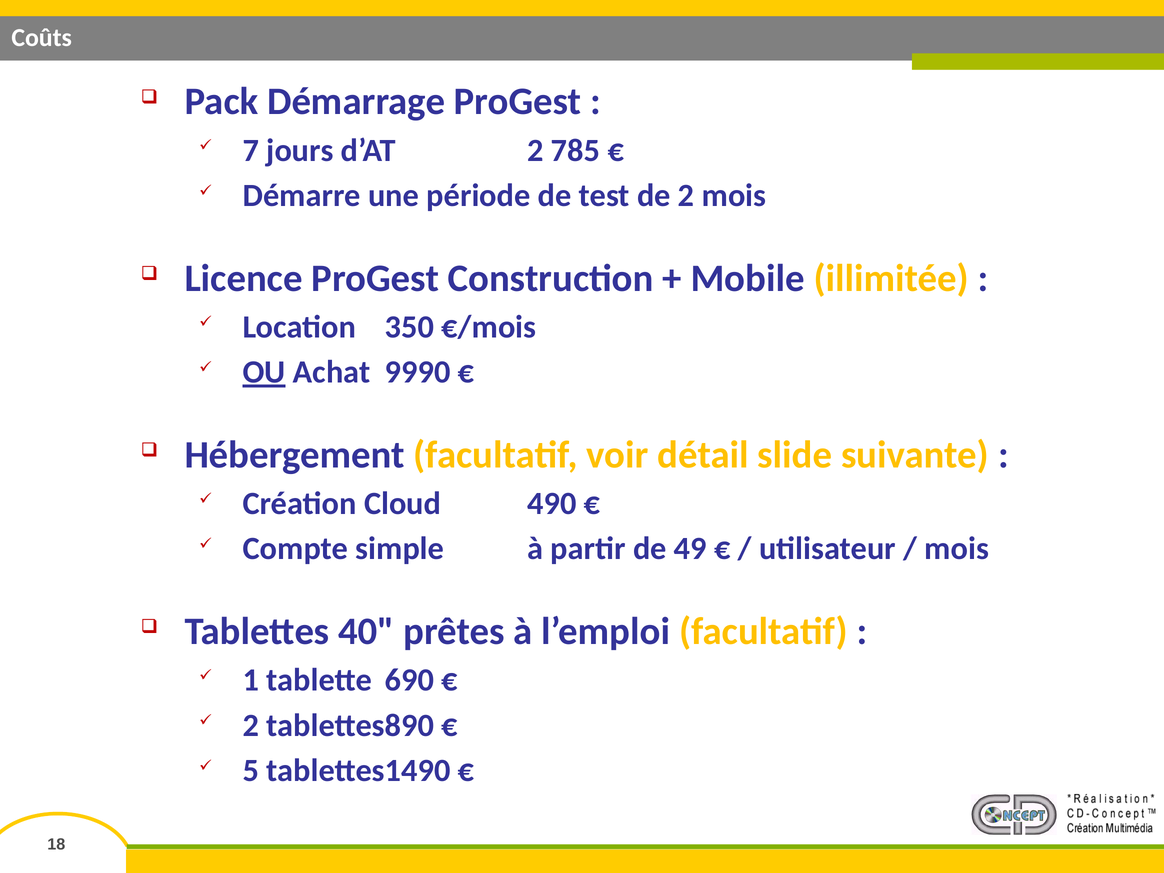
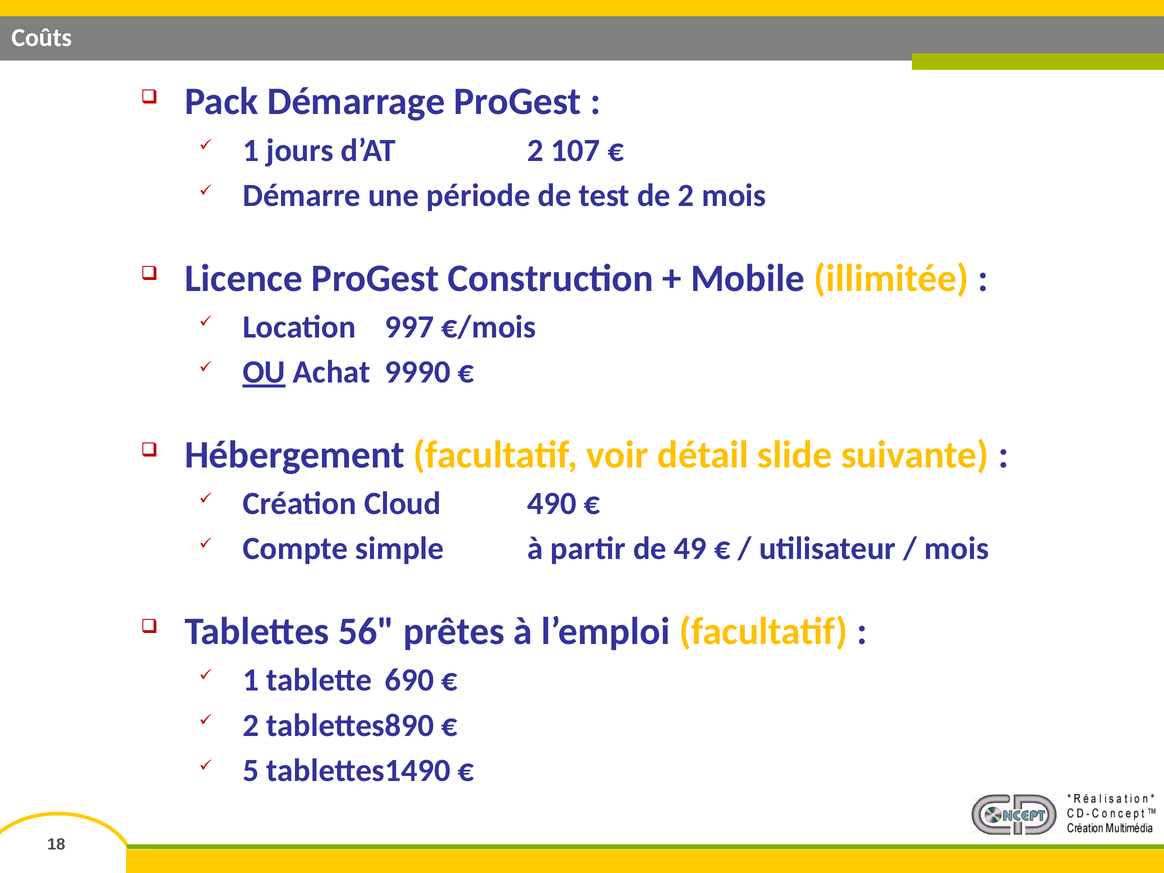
7 at (251, 150): 7 -> 1
785: 785 -> 107
350: 350 -> 997
40: 40 -> 56
